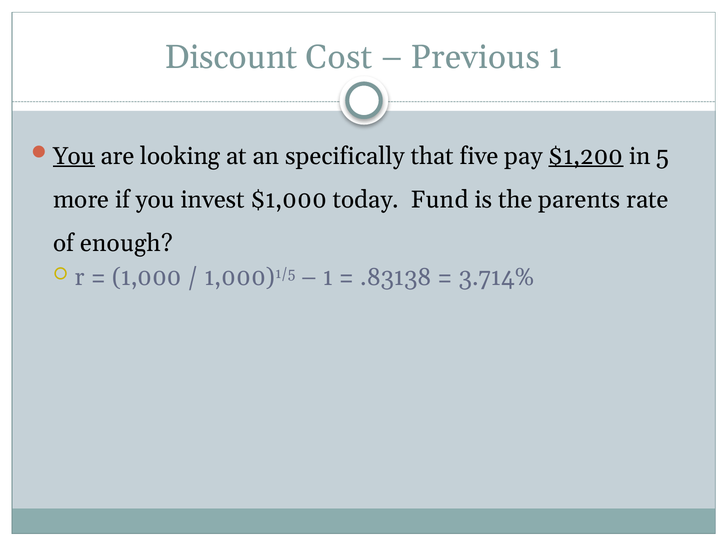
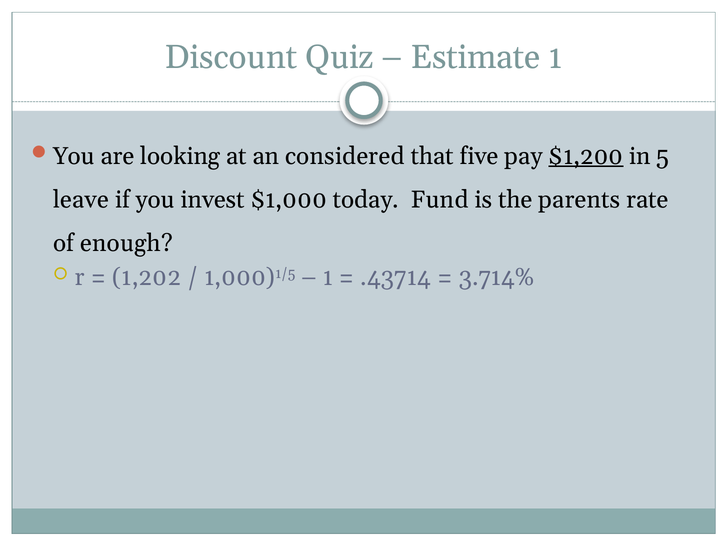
Cost: Cost -> Quiz
Previous: Previous -> Estimate
You at (74, 156) underline: present -> none
specifically: specifically -> considered
more: more -> leave
1,000: 1,000 -> 1,202
.83138: .83138 -> .43714
